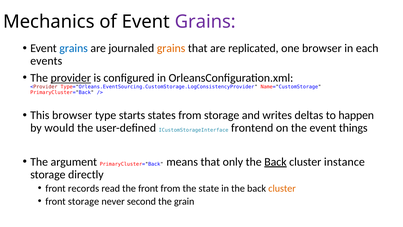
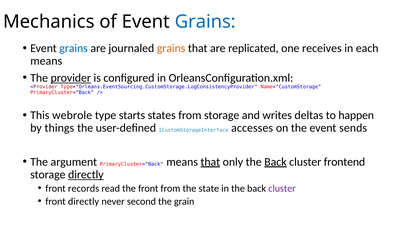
Grains at (205, 22) colour: purple -> blue
one browser: browser -> receives
events at (46, 61): events -> means
This browser: browser -> webrole
would: would -> things
frontend: frontend -> accesses
things: things -> sends
that at (210, 162) underline: none -> present
instance: instance -> frontend
directly at (86, 174) underline: none -> present
cluster at (282, 188) colour: orange -> purple
front storage: storage -> directly
